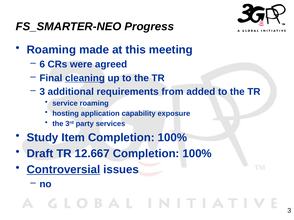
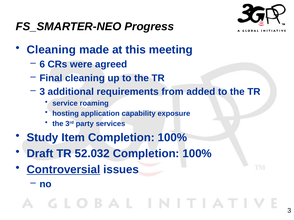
Roaming at (51, 50): Roaming -> Cleaning
cleaning at (85, 78) underline: present -> none
12.667: 12.667 -> 52.032
